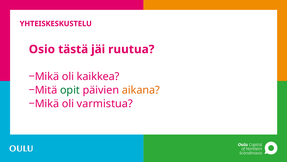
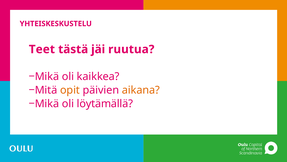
Osio: Osio -> Teet
opit colour: green -> orange
varmistua: varmistua -> löytämällä
